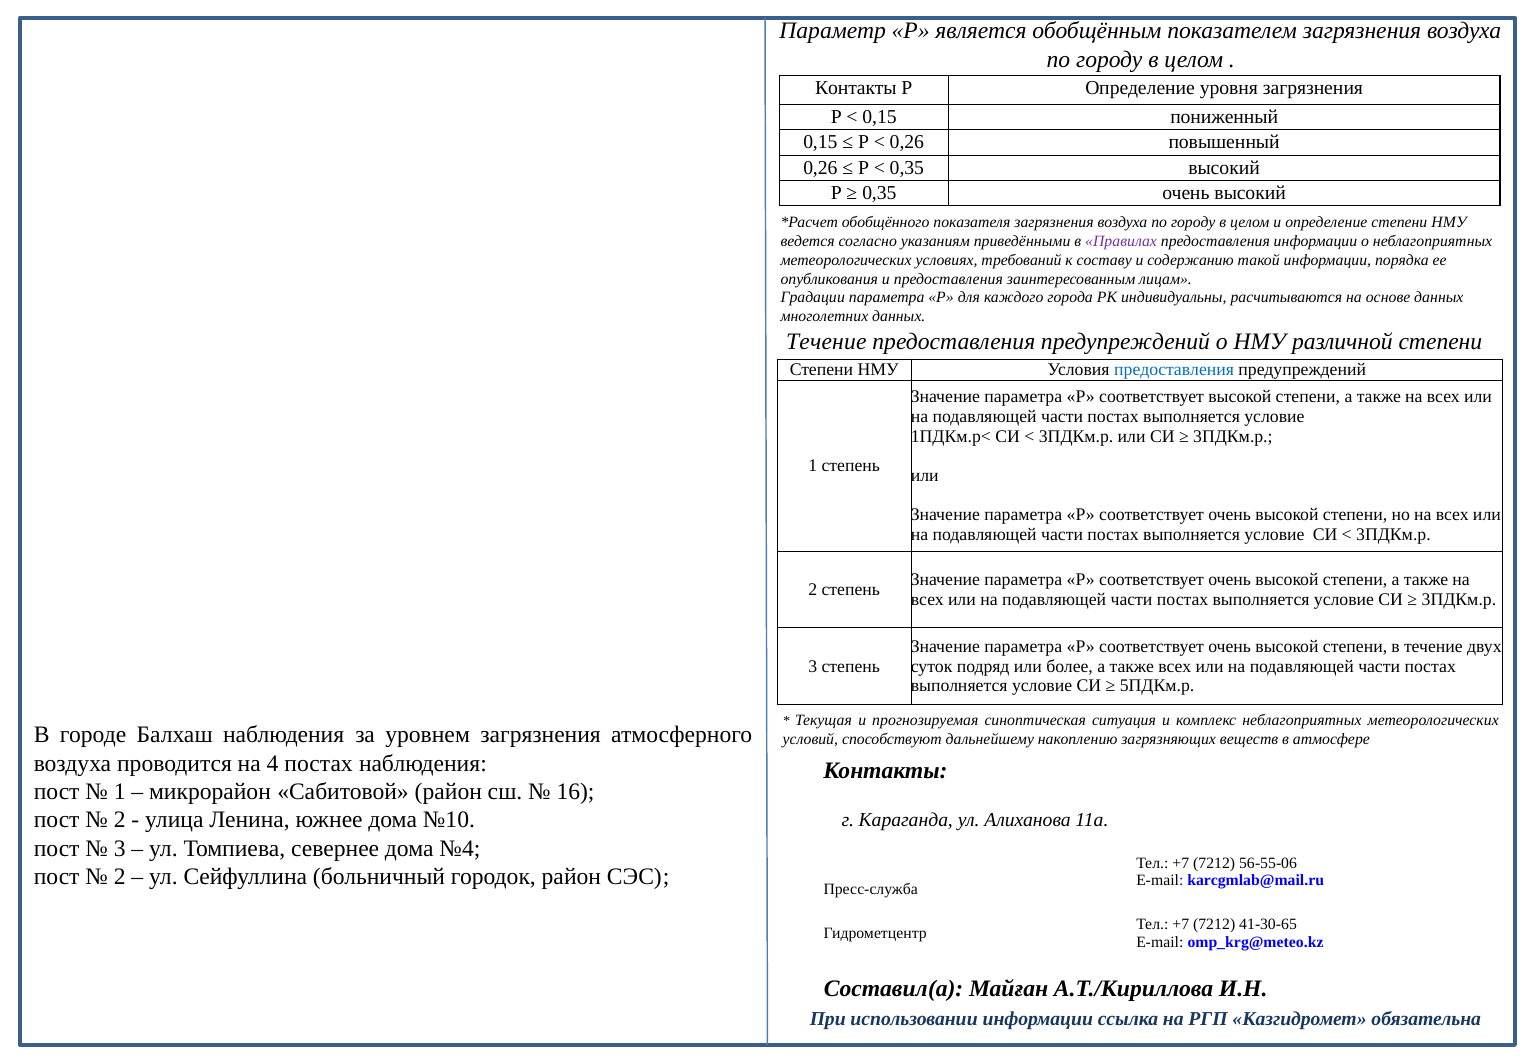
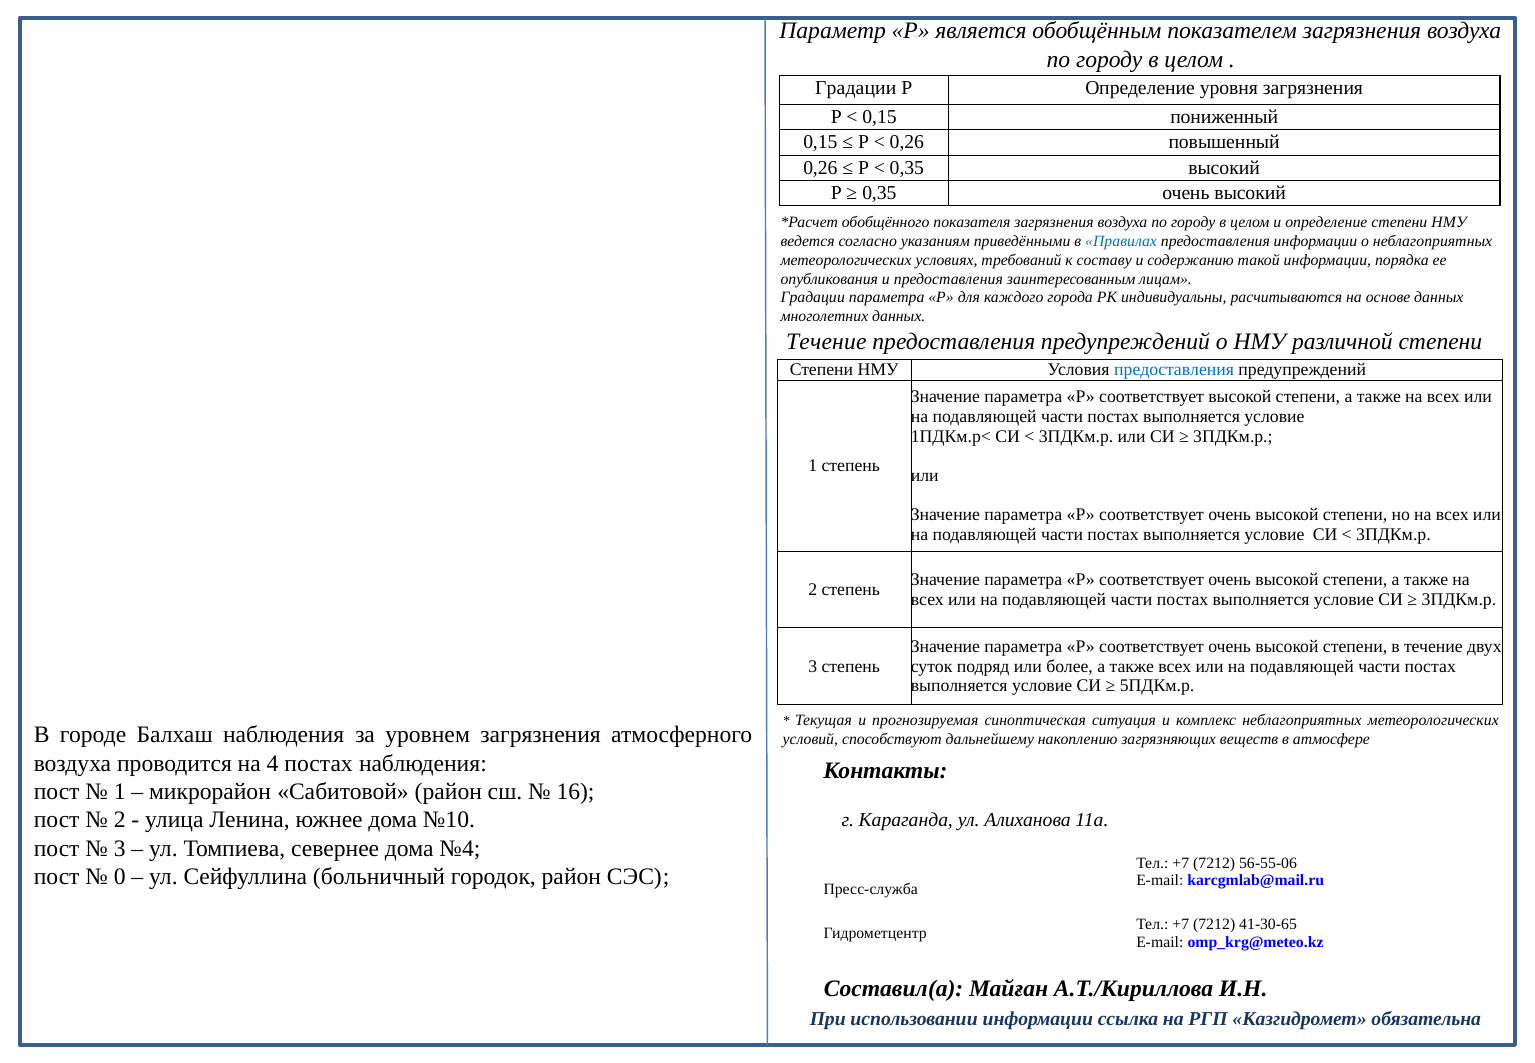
Контакты at (856, 88): Контакты -> Градации
Правилах colour: purple -> blue
2 at (120, 876): 2 -> 0
